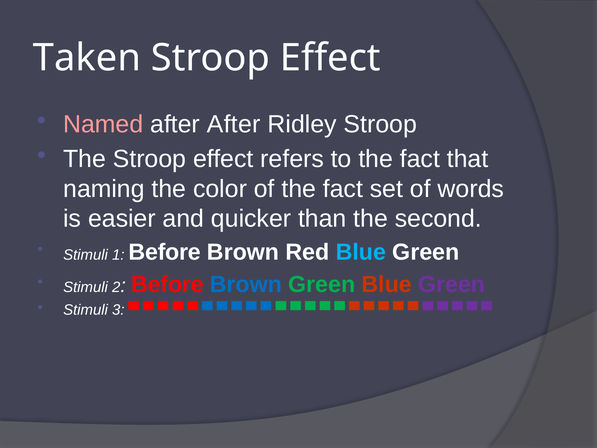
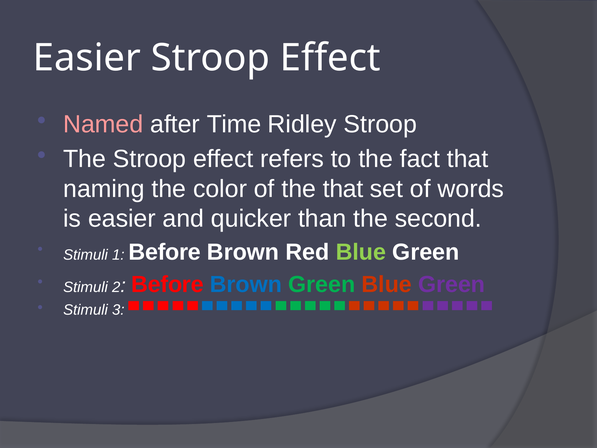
Taken at (87, 58): Taken -> Easier
after After: After -> Time
of the fact: fact -> that
Blue at (361, 252) colour: light blue -> light green
